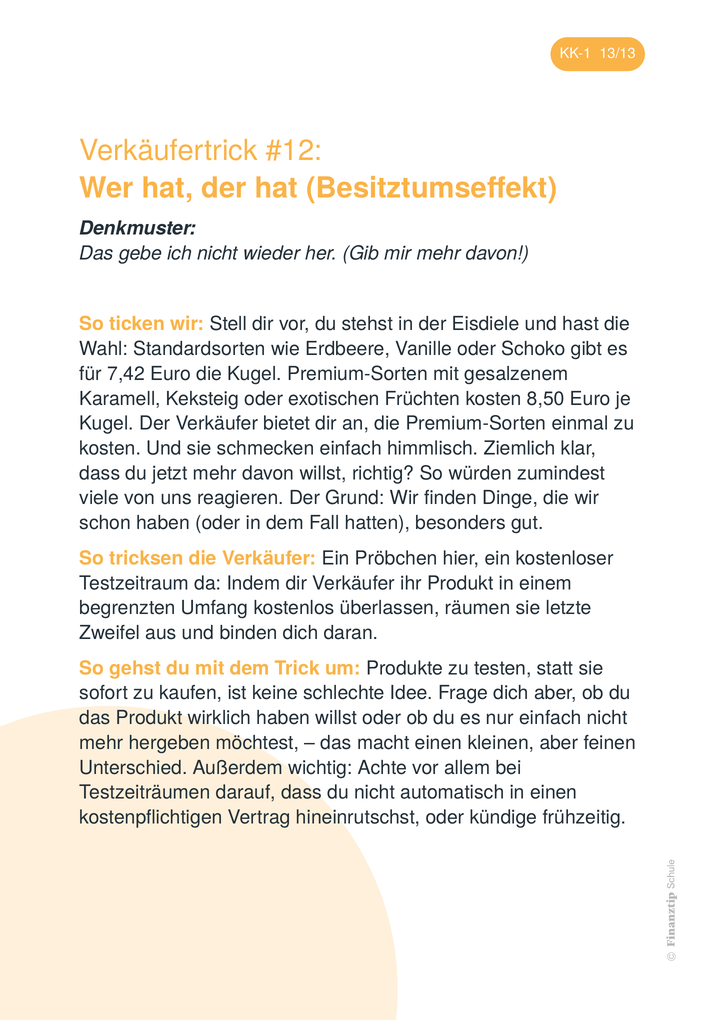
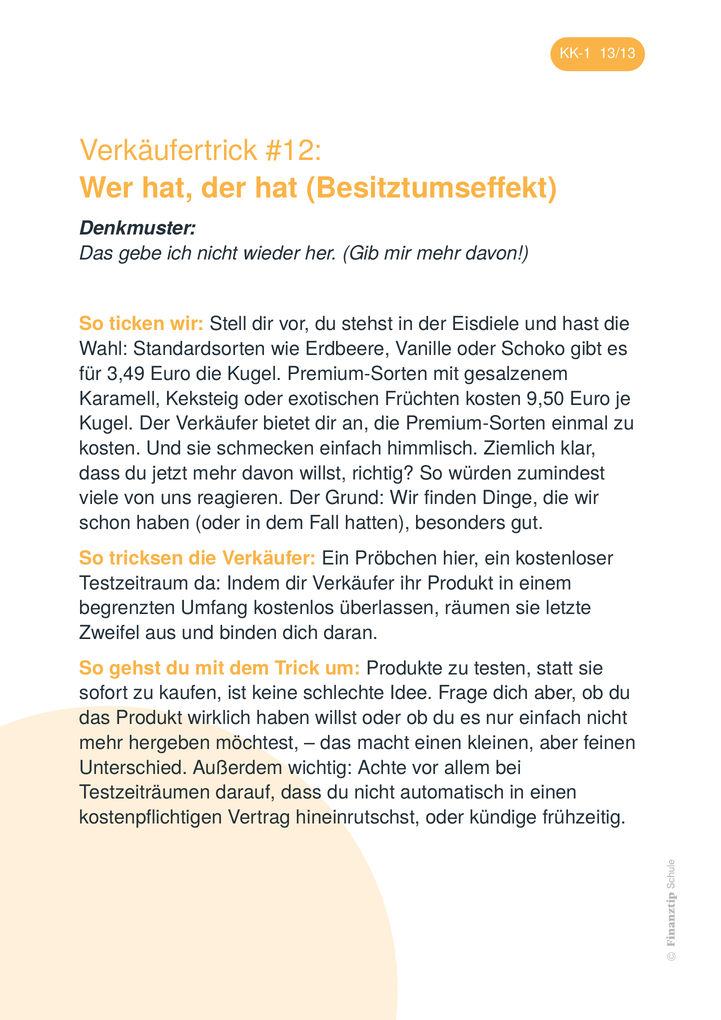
7,42: 7,42 -> 3,49
8,50: 8,50 -> 9,50
